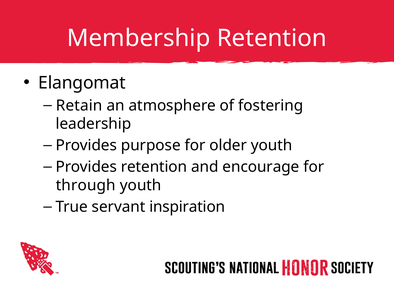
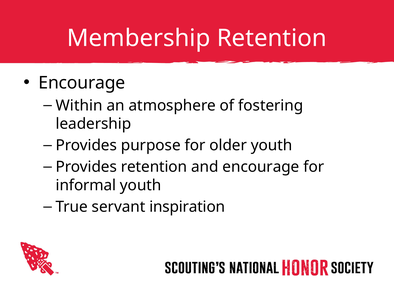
Elangomat at (82, 83): Elangomat -> Encourage
Retain: Retain -> Within
through: through -> informal
